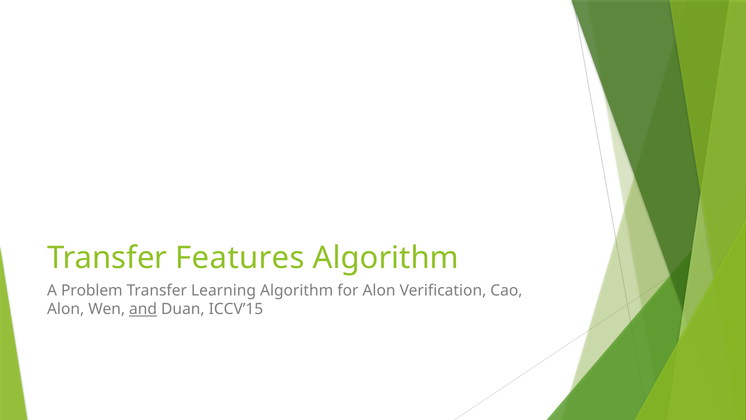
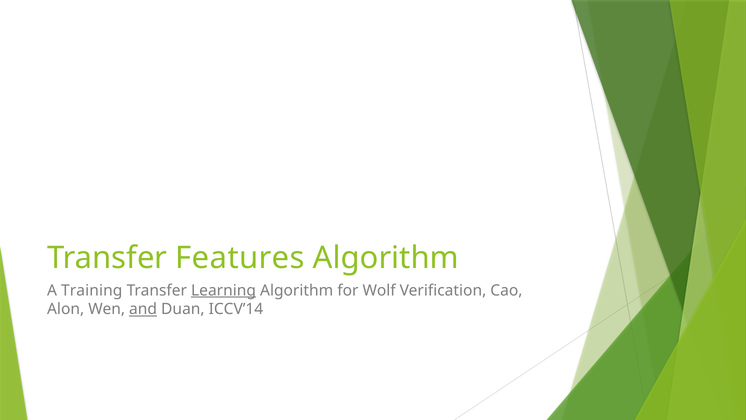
Problem: Problem -> Training
Learning underline: none -> present
for Alon: Alon -> Wolf
ICCV’15: ICCV’15 -> ICCV’14
